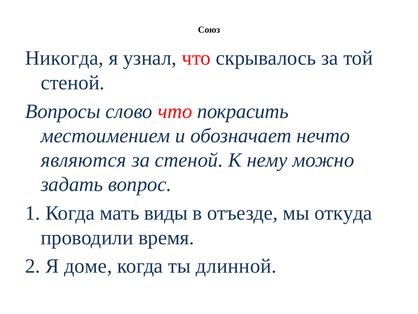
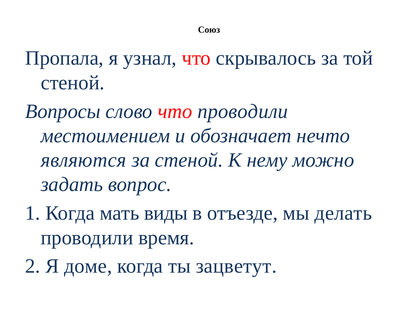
Никогда: Никогда -> Пропала
что покрасить: покрасить -> проводили
откуда: откуда -> делать
длинной: длинной -> зацветут
